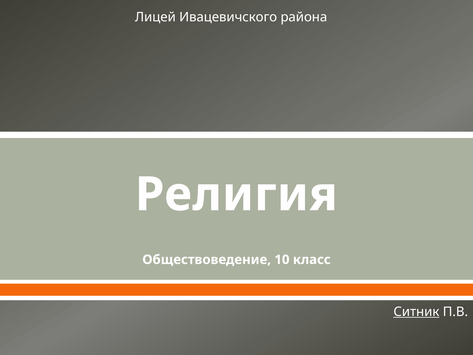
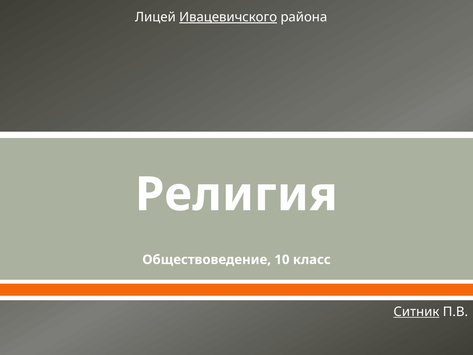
Ивацевичского underline: none -> present
